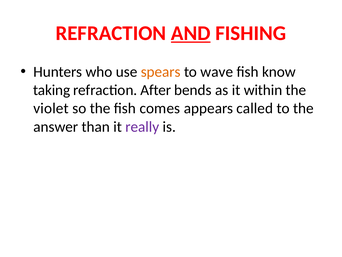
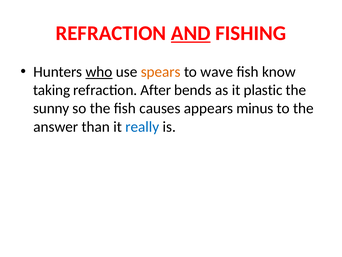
who underline: none -> present
within: within -> plastic
violet: violet -> sunny
comes: comes -> causes
called: called -> minus
really colour: purple -> blue
